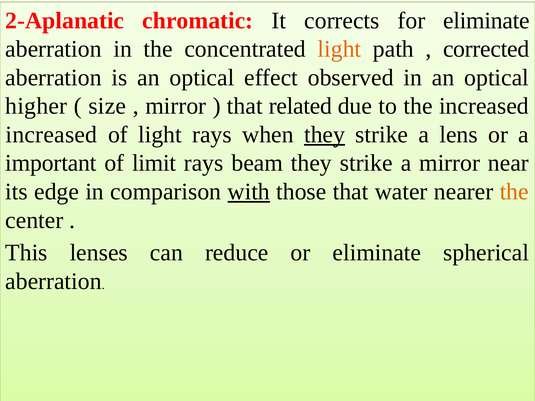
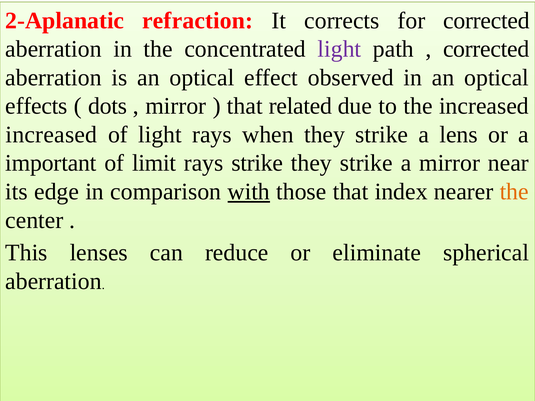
chromatic: chromatic -> refraction
for eliminate: eliminate -> corrected
light at (339, 49) colour: orange -> purple
higher: higher -> effects
size: size -> dots
they at (325, 135) underline: present -> none
rays beam: beam -> strike
water: water -> index
